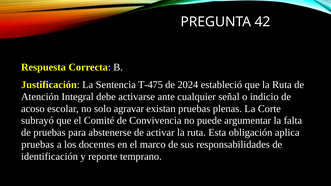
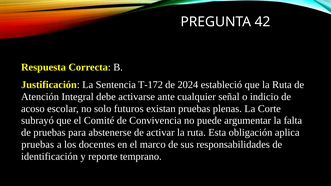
T-475: T-475 -> T-172
agravar: agravar -> futuros
